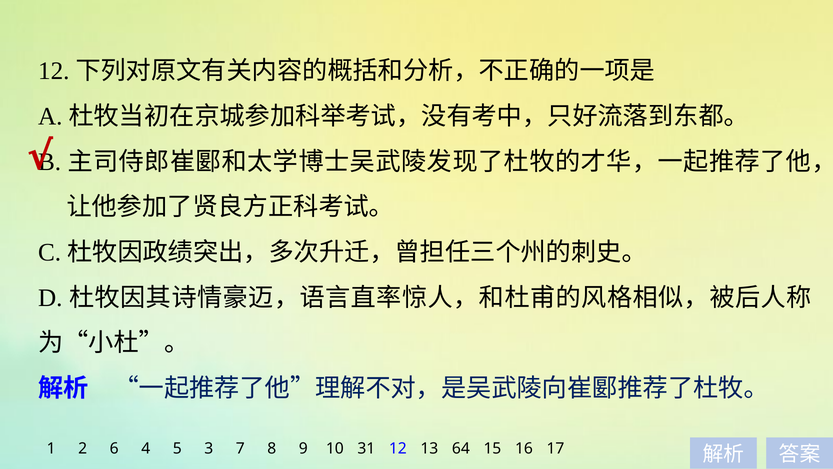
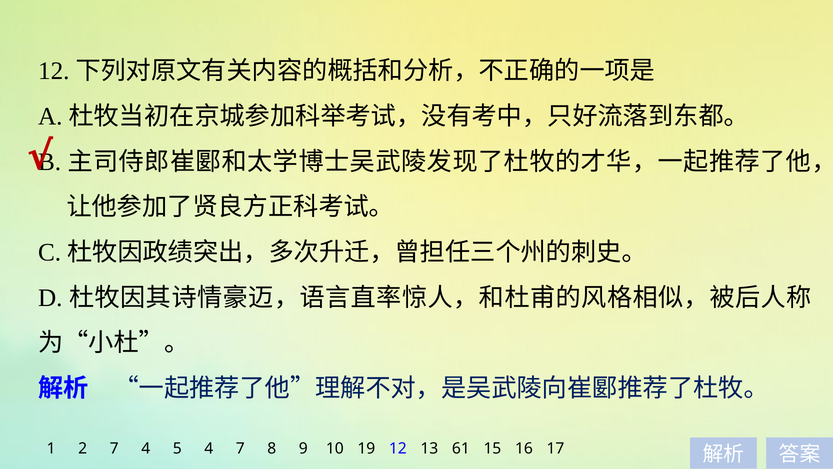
2 6: 6 -> 7
5 3: 3 -> 4
31: 31 -> 19
64: 64 -> 61
